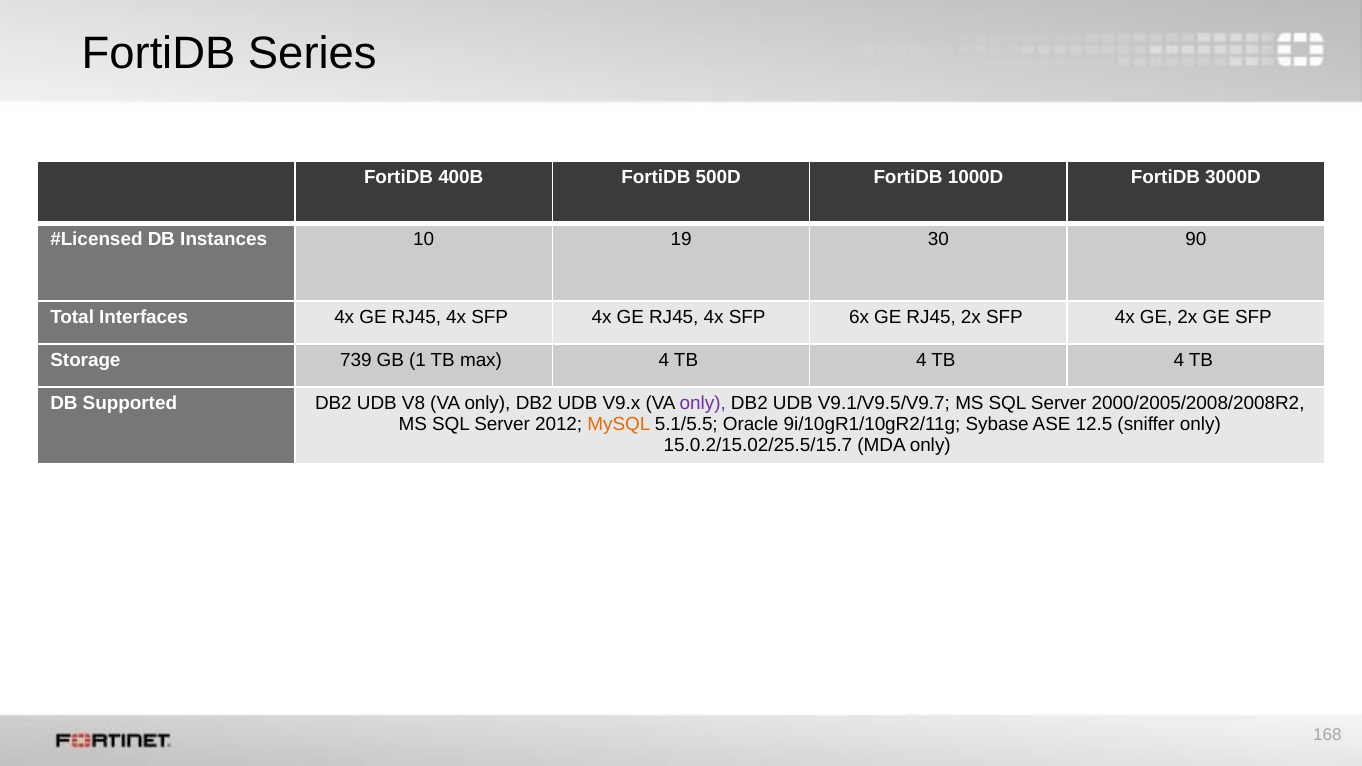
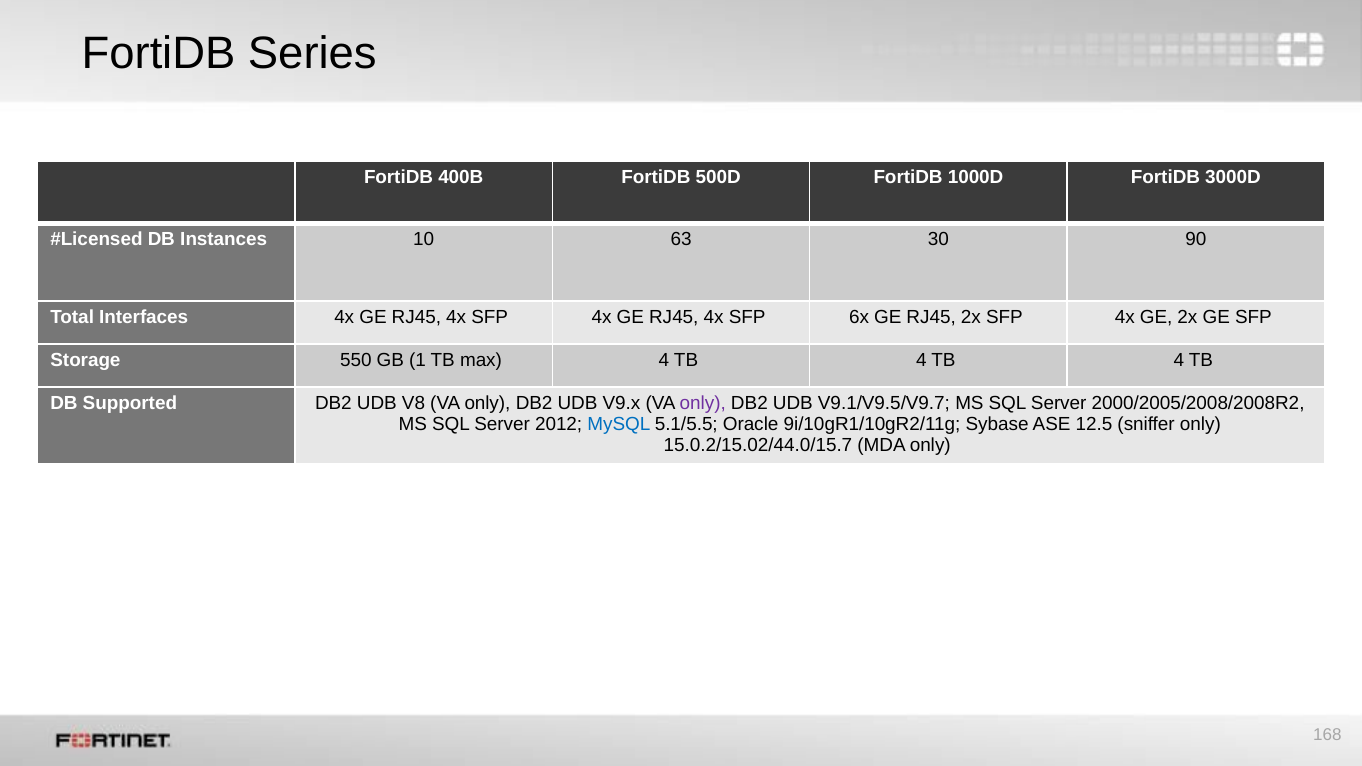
19: 19 -> 63
739: 739 -> 550
MySQL colour: orange -> blue
15.0.2/15.02/25.5/15.7: 15.0.2/15.02/25.5/15.7 -> 15.0.2/15.02/44.0/15.7
